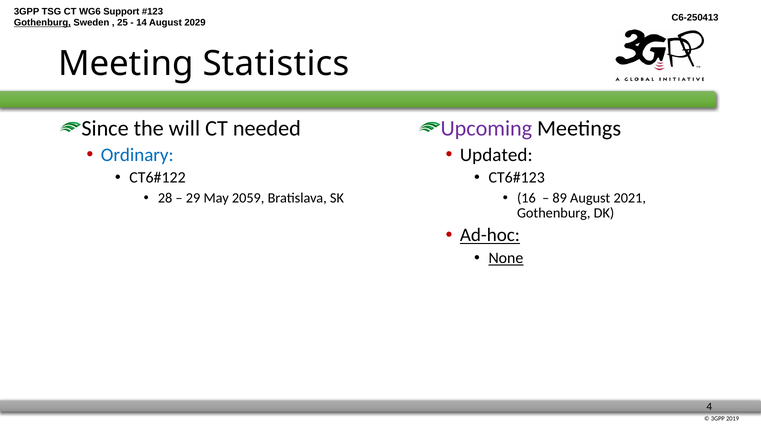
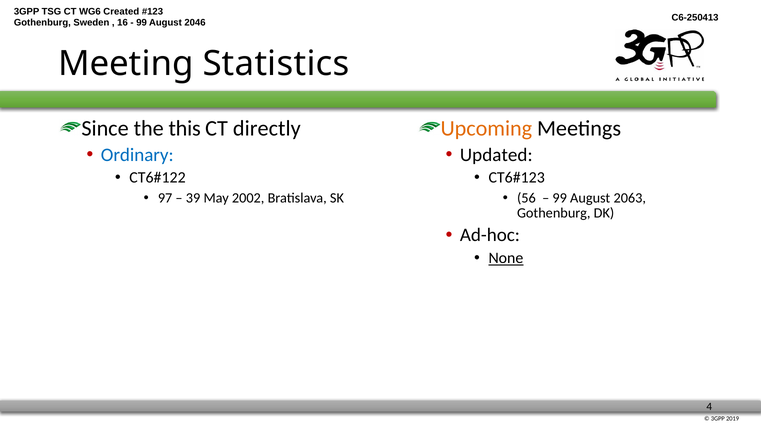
Support: Support -> Created
Gothenburg at (42, 23) underline: present -> none
25: 25 -> 16
14 at (142, 23): 14 -> 99
2029: 2029 -> 2046
Upcoming colour: purple -> orange
will: will -> this
needed: needed -> directly
28: 28 -> 97
29: 29 -> 39
2059: 2059 -> 2002
16: 16 -> 56
89 at (560, 198): 89 -> 99
2021: 2021 -> 2063
Ad-hoc underline: present -> none
